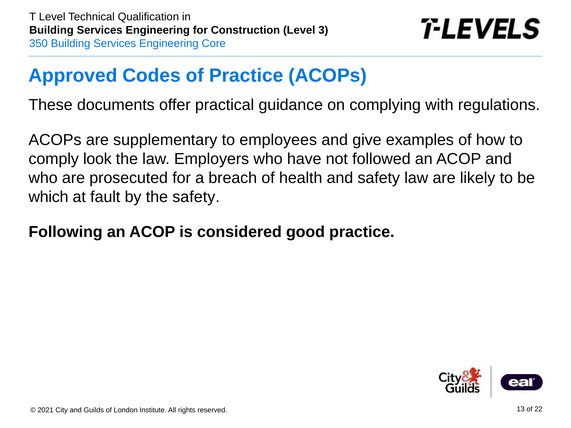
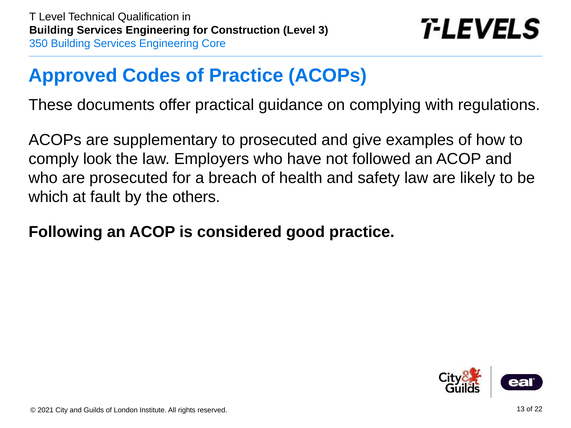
to employees: employees -> prosecuted
the safety: safety -> others
